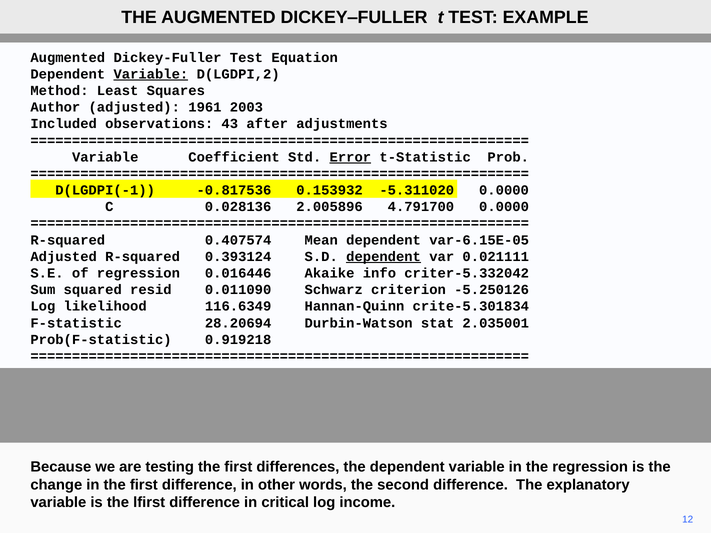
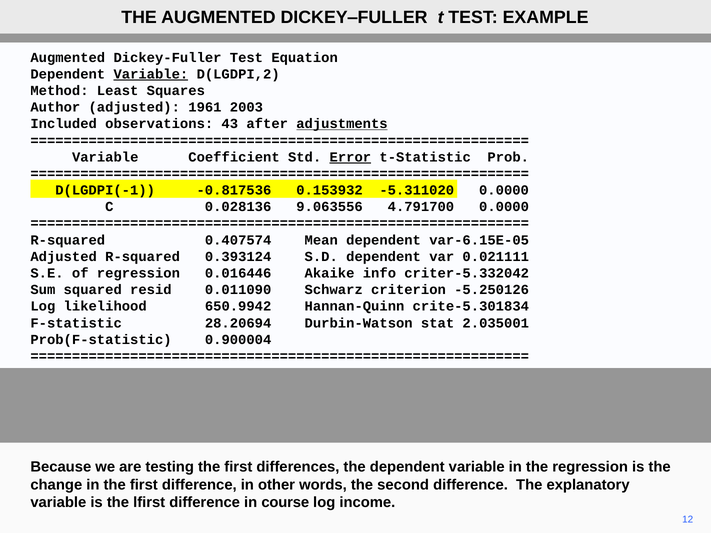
adjustments underline: none -> present
2.005896: 2.005896 -> 9.063556
dependent at (384, 257) underline: present -> none
116.6349: 116.6349 -> 650.9942
0.919218: 0.919218 -> 0.900004
critical: critical -> course
